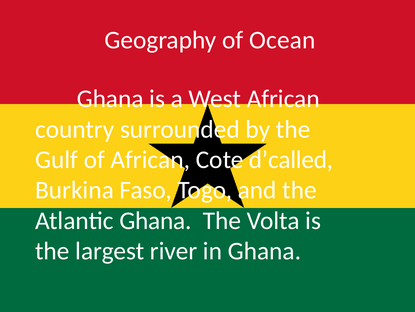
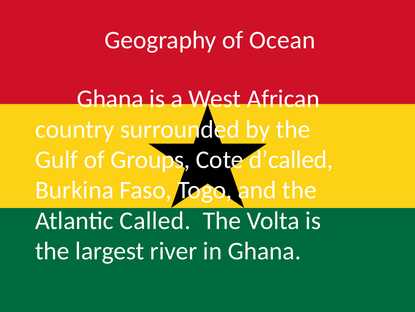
of African: African -> Groups
Atlantic Ghana: Ghana -> Called
